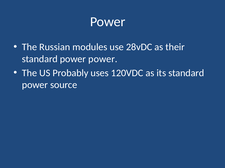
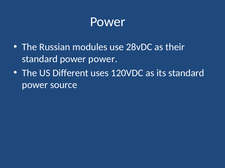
Probably: Probably -> Different
